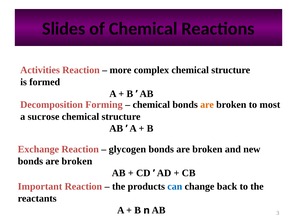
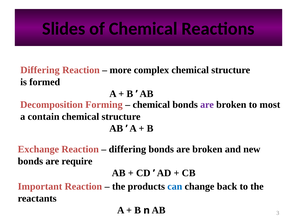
Activities at (40, 70): Activities -> Differing
are at (207, 105) colour: orange -> purple
sucrose: sucrose -> contain
glycogen at (127, 149): glycogen -> differing
broken at (77, 161): broken -> require
